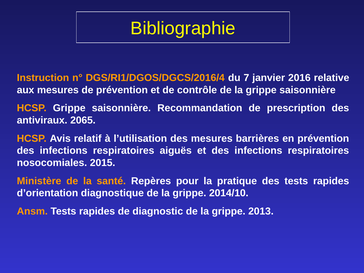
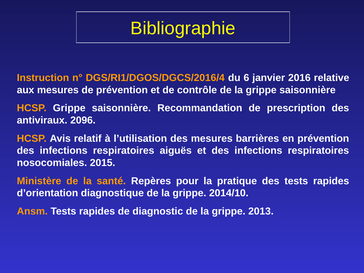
7: 7 -> 6
2065: 2065 -> 2096
